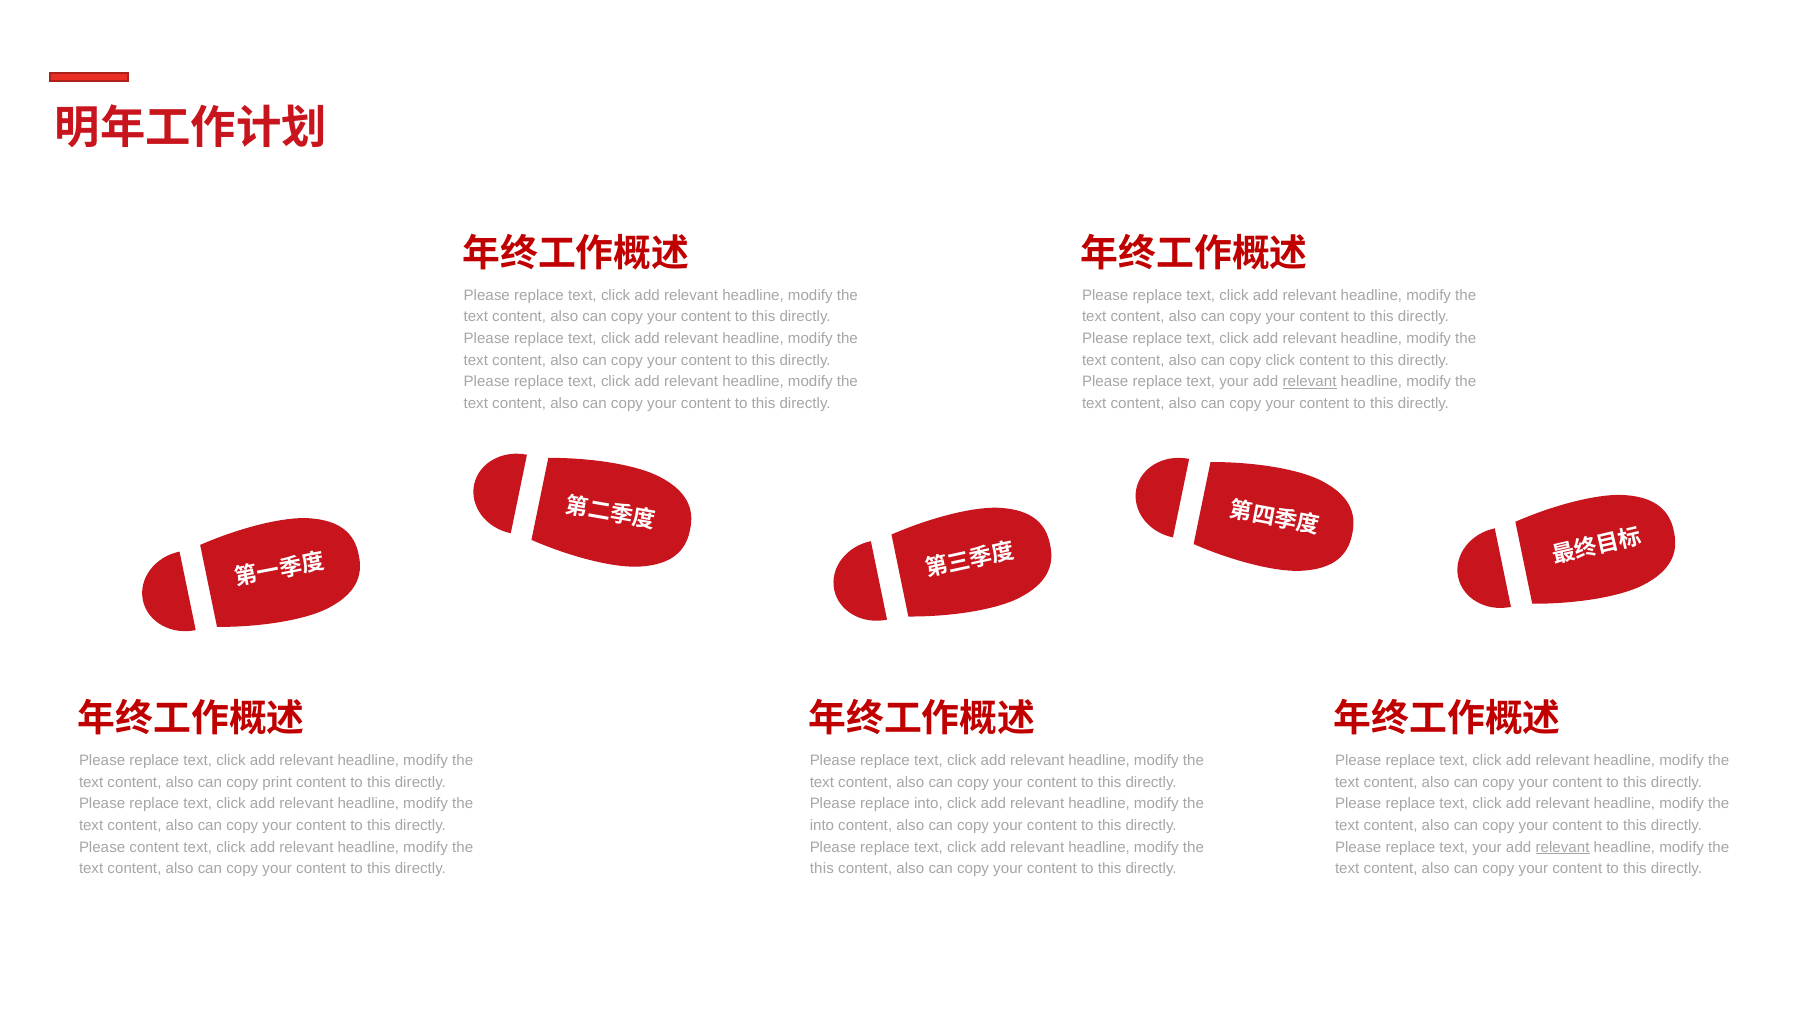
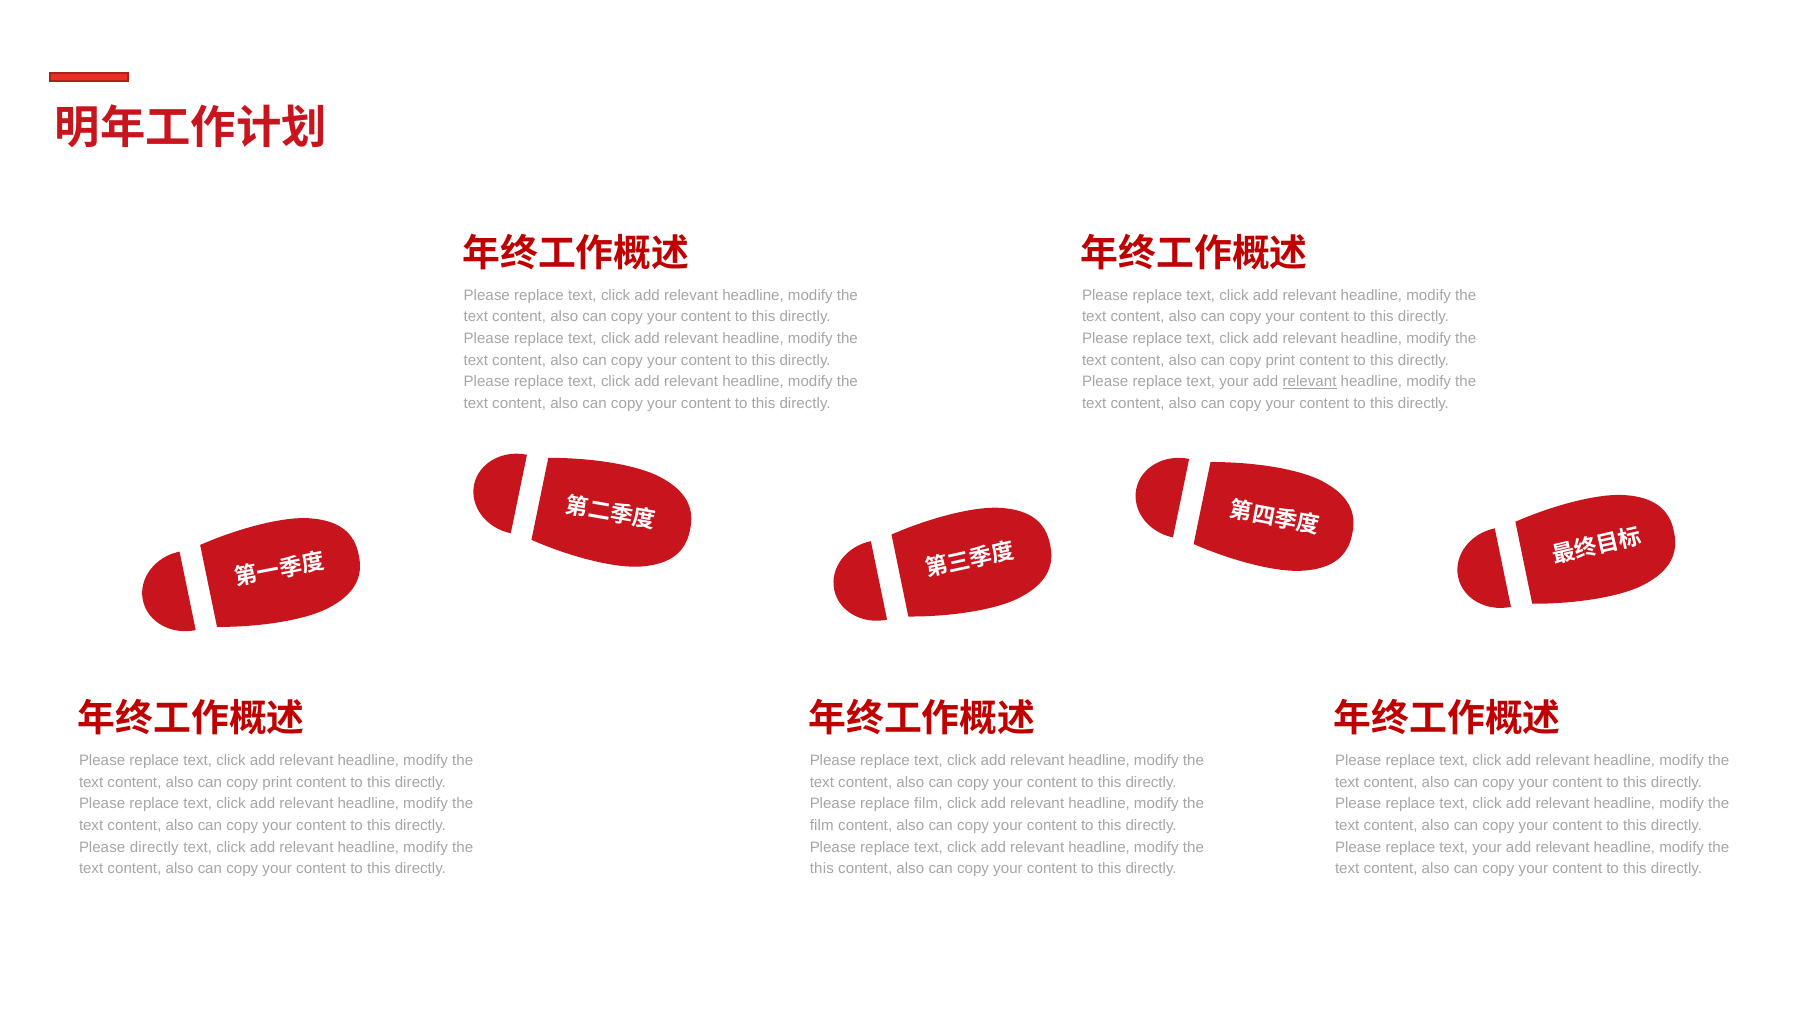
click at (1280, 360): click -> print
replace into: into -> film
into at (822, 826): into -> film
Please content: content -> directly
relevant at (1563, 848) underline: present -> none
